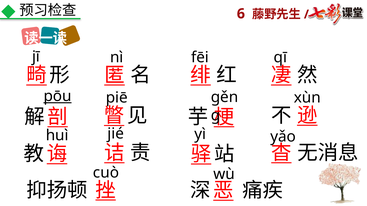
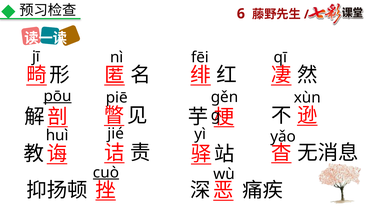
cuò underline: none -> present
